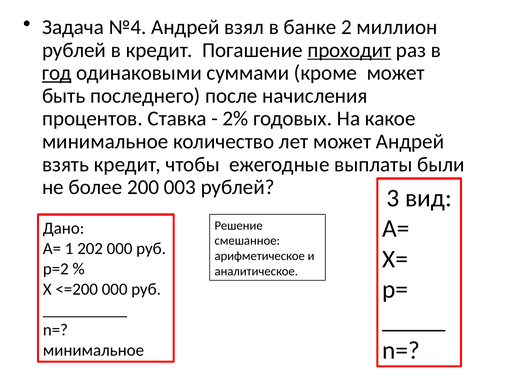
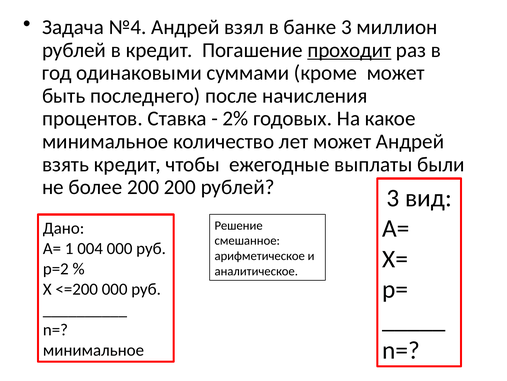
банке 2: 2 -> 3
год underline: present -> none
200 003: 003 -> 200
202: 202 -> 004
